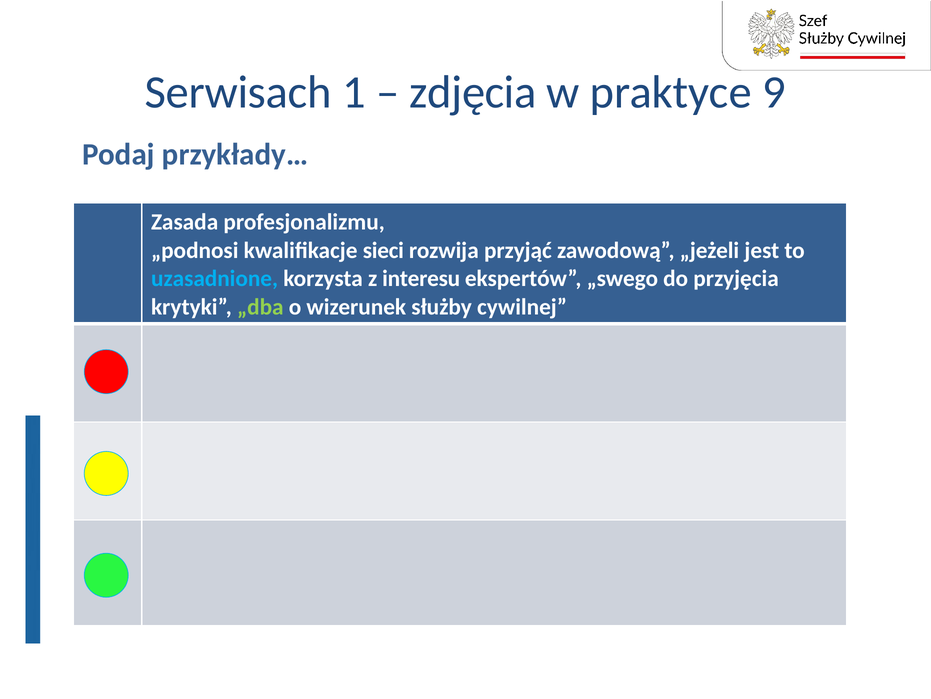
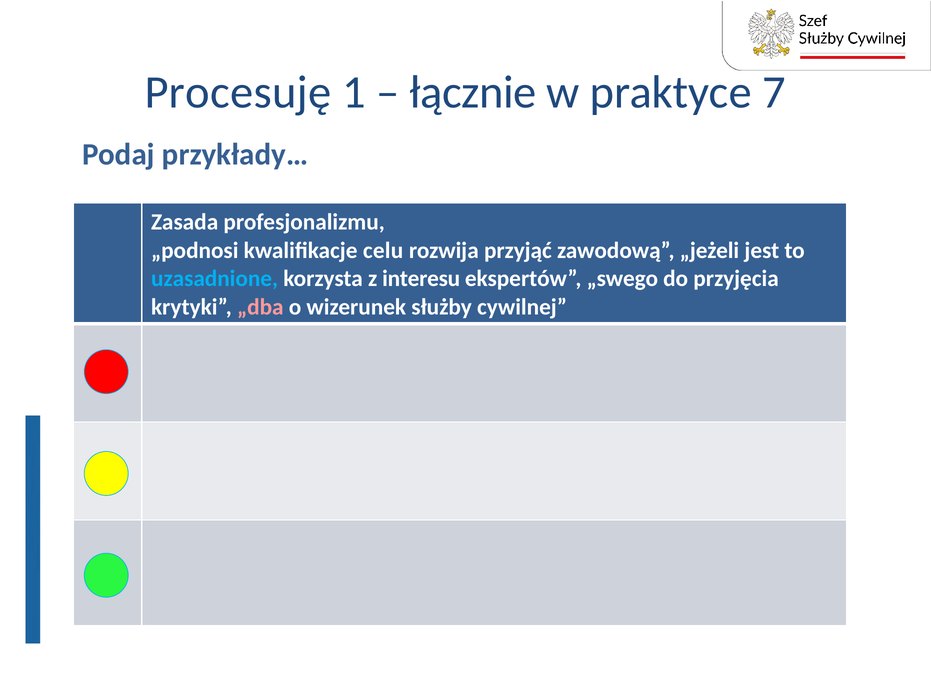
Serwisach: Serwisach -> Procesuję
zdjęcia: zdjęcia -> łącznie
9: 9 -> 7
sieci: sieci -> celu
„dba colour: light green -> pink
